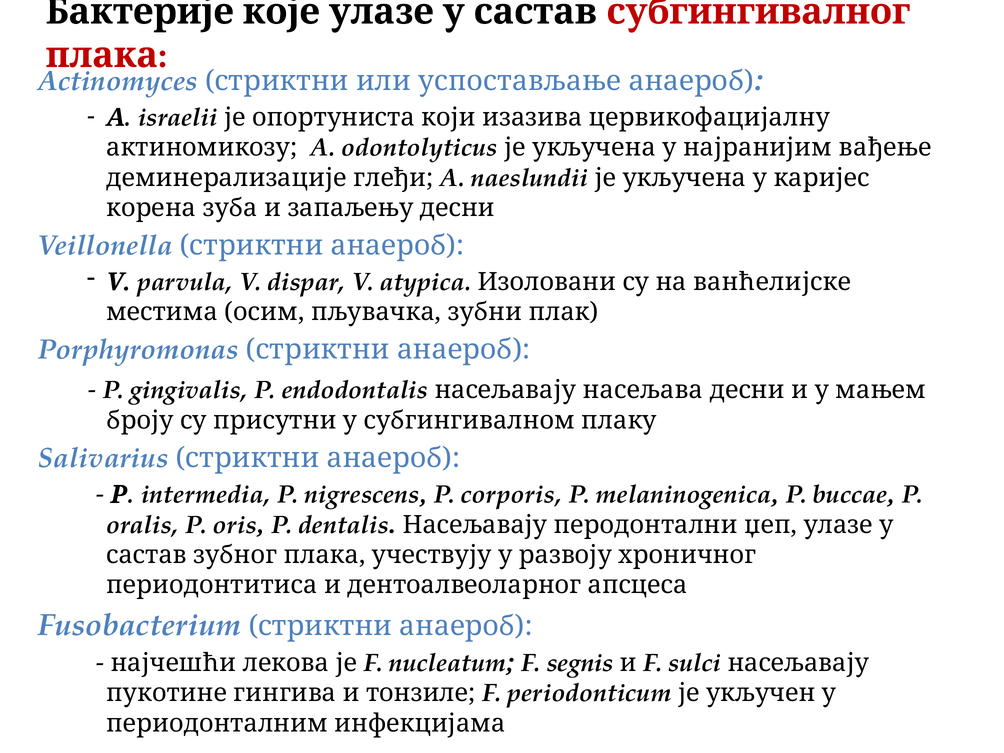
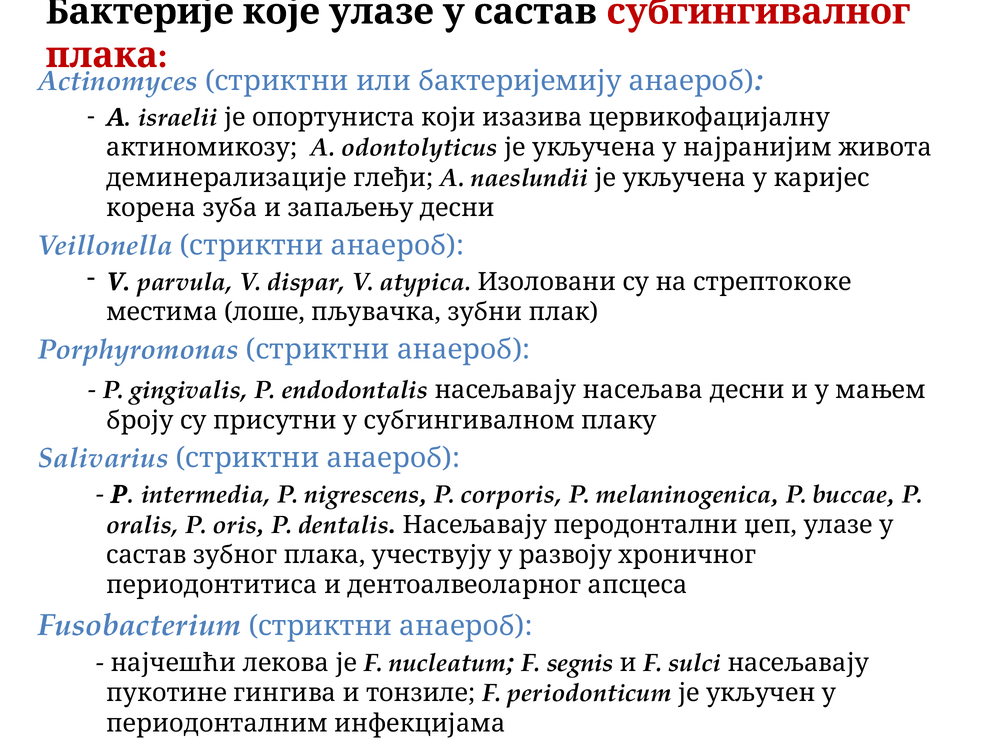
успостављање: успостављање -> бактеријемију
вађење: вађење -> живота
ванћелијске: ванћелијске -> стрептококе
осим: осим -> лоше
